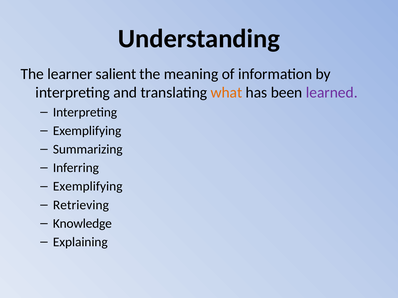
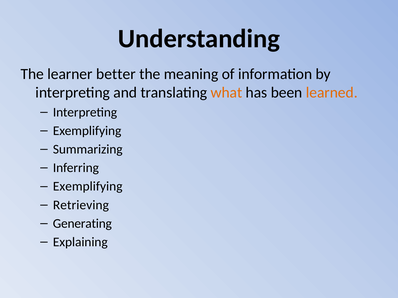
salient: salient -> better
learned colour: purple -> orange
Knowledge: Knowledge -> Generating
